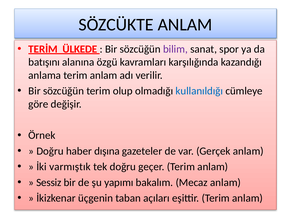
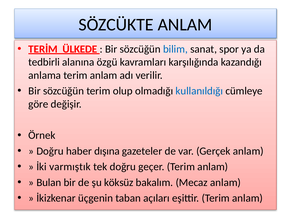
bilim colour: purple -> blue
batışını: batışını -> tedbirli
Sessiz: Sessiz -> Bulan
yapımı: yapımı -> köksüz
